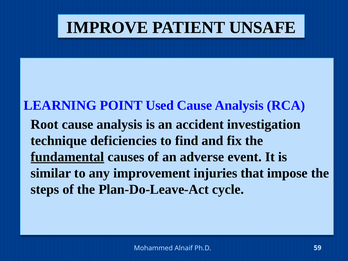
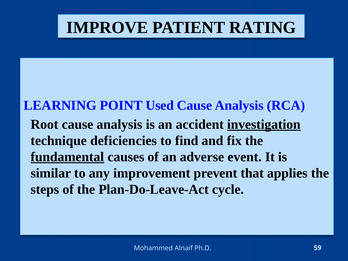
UNSAFE: UNSAFE -> RATING
investigation underline: none -> present
injuries: injuries -> prevent
impose: impose -> applies
